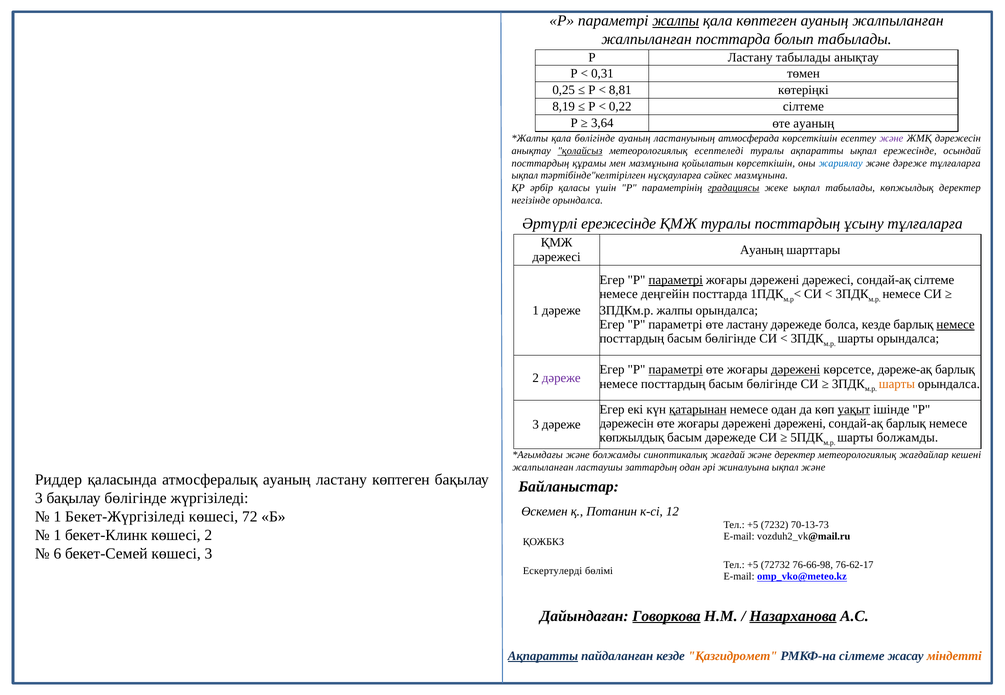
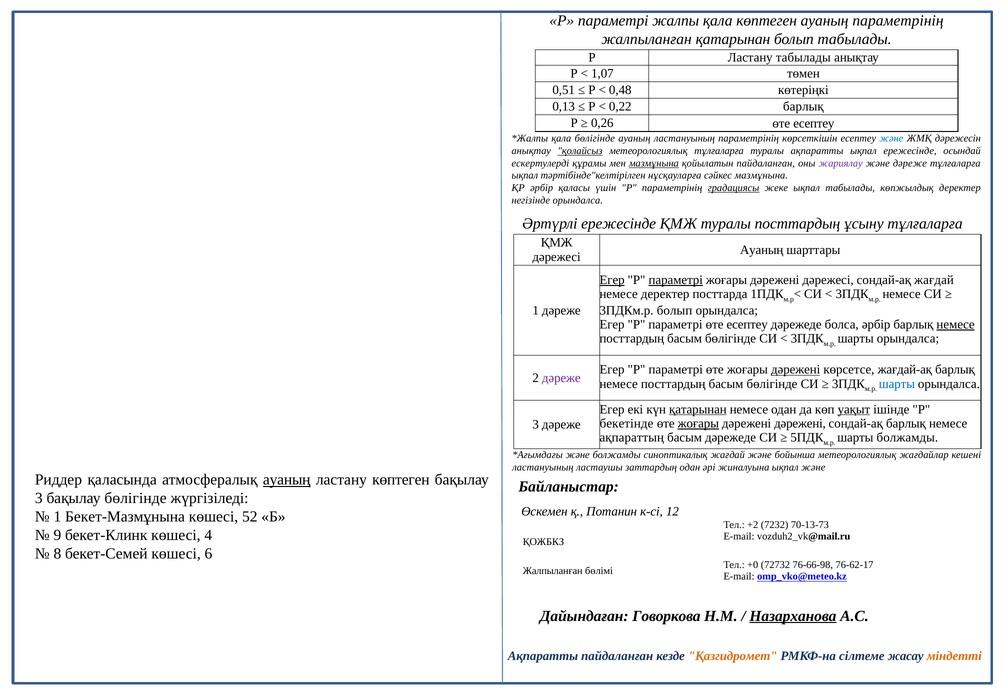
жалпы at (676, 21) underline: present -> none
ауаның жалпыланған: жалпыланған -> параметрінің
жалпыланған посттарда: посттарда -> қатарынан
0,31: 0,31 -> 1,07
0,25: 0,25 -> 0,51
8,81: 8,81 -> 0,48
8,19: 8,19 -> 0,13
0,22 сілтеме: сілтеме -> барлық
3,64: 3,64 -> 0,26
ауаның at (814, 123): ауаның -> есептеу
ластануының атмосферада: атмосферада -> параметрінің
және at (891, 139) colour: purple -> blue
метеорологиялық есептеледі: есептеледі -> тұлғаларға
посттардың at (540, 163): посттардың -> ескертулерді
мазмұнына at (654, 163) underline: none -> present
қойылатын көрсеткішін: көрсеткішін -> пайдаланған
жариялау colour: blue -> purple
Егер at (612, 280) underline: none -> present
сондай-ақ сілтеме: сілтеме -> жағдай
немесе деңгейін: деңгейін -> деректер
3ПДКм.р жалпы: жалпы -> болып
параметрі өте ластану: ластану -> есептеу
болса кезде: кезде -> әрбір
параметрі at (676, 370) underline: present -> none
дәреже-ақ: дәреже-ақ -> жағдай-ақ
шарты at (897, 384) colour: orange -> blue
дәрежесін at (627, 424): дәрежесін -> бекетінде
жоғары at (698, 424) underline: none -> present
көпжылдық at (632, 438): көпжылдық -> ақпараттың
және деректер: деректер -> бойынша
жалпыланған at (543, 468): жалпыланған -> ластануының
ауаның at (287, 480) underline: none -> present
Бекет-Жүргізіледі: Бекет-Жүргізіледі -> Бекет-Мазмұнына
72: 72 -> 52
+5 at (753, 526): +5 -> +2
1 at (57, 536): 1 -> 9
көшесі 2: 2 -> 4
6: 6 -> 8
көшесі 3: 3 -> 6
+5 at (753, 566): +5 -> +0
Ескертулерді at (553, 571): Ескертулерді -> Жалпыланған
Говоркова underline: present -> none
Ақпаратты at (543, 657) underline: present -> none
